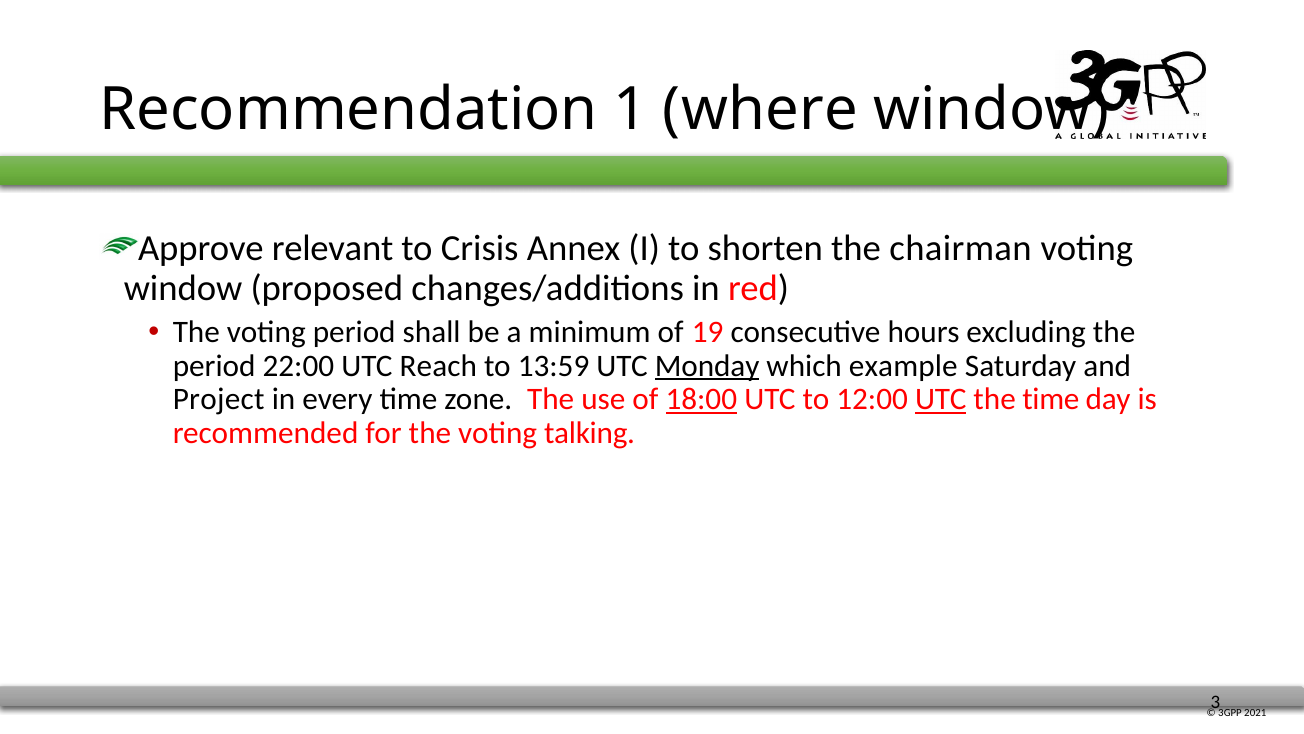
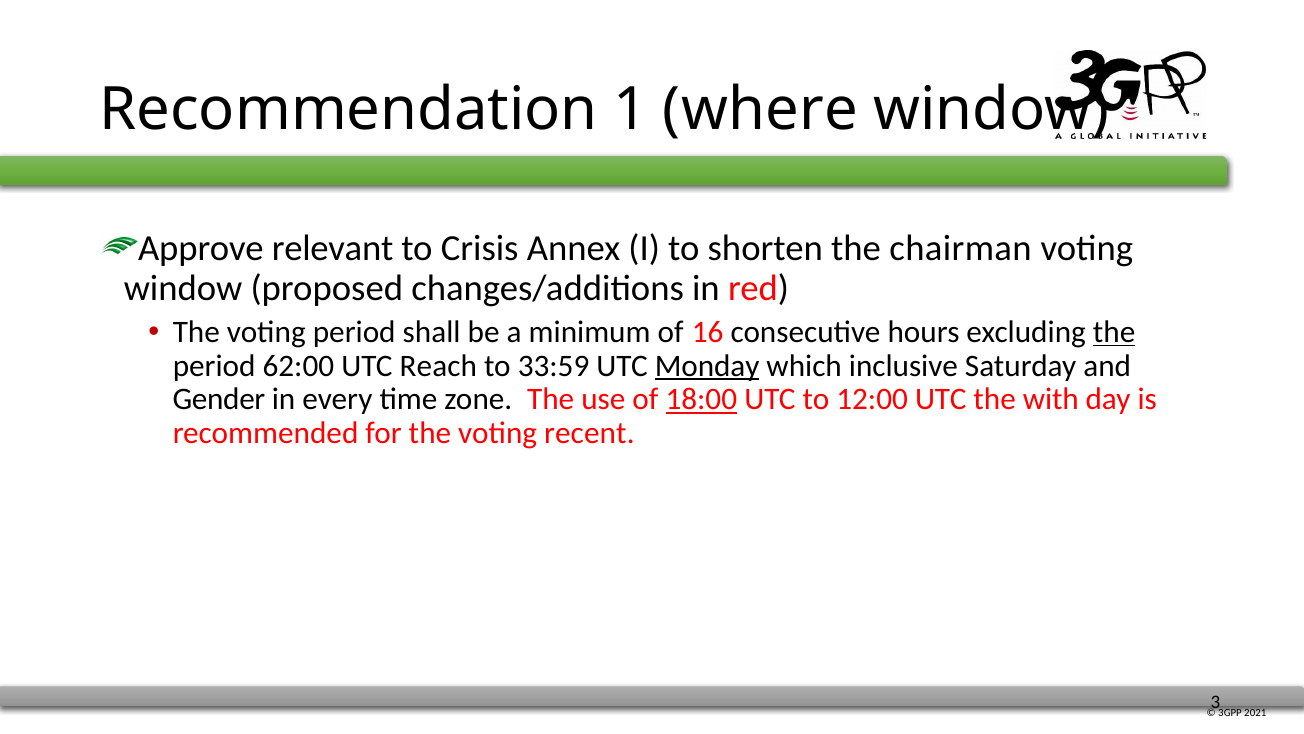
19: 19 -> 16
the at (1114, 332) underline: none -> present
22:00: 22:00 -> 62:00
13:59: 13:59 -> 33:59
example: example -> inclusive
Project: Project -> Gender
UTC at (941, 399) underline: present -> none
the time: time -> with
talking: talking -> recent
